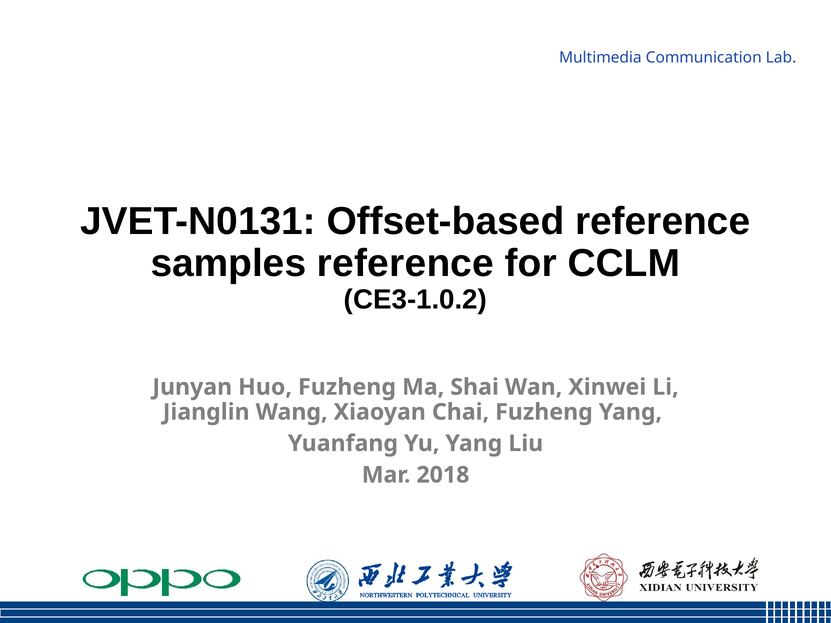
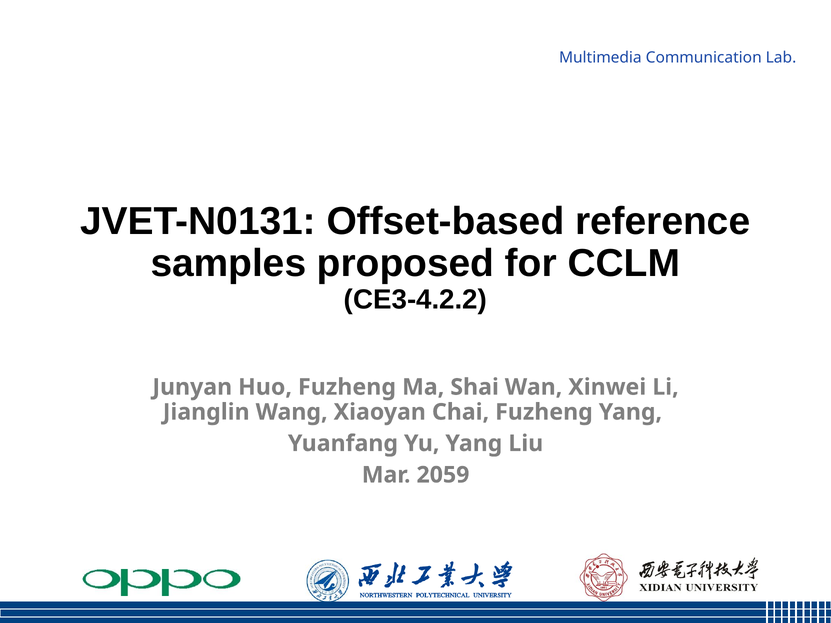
samples reference: reference -> proposed
CE3-1.0.2: CE3-1.0.2 -> CE3-4.2.2
2018: 2018 -> 2059
